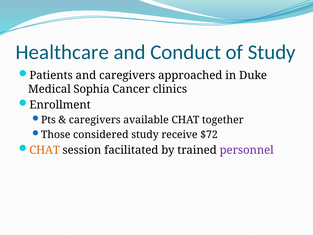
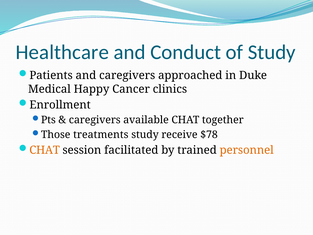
Sophia: Sophia -> Happy
considered: considered -> treatments
$72: $72 -> $78
personnel colour: purple -> orange
